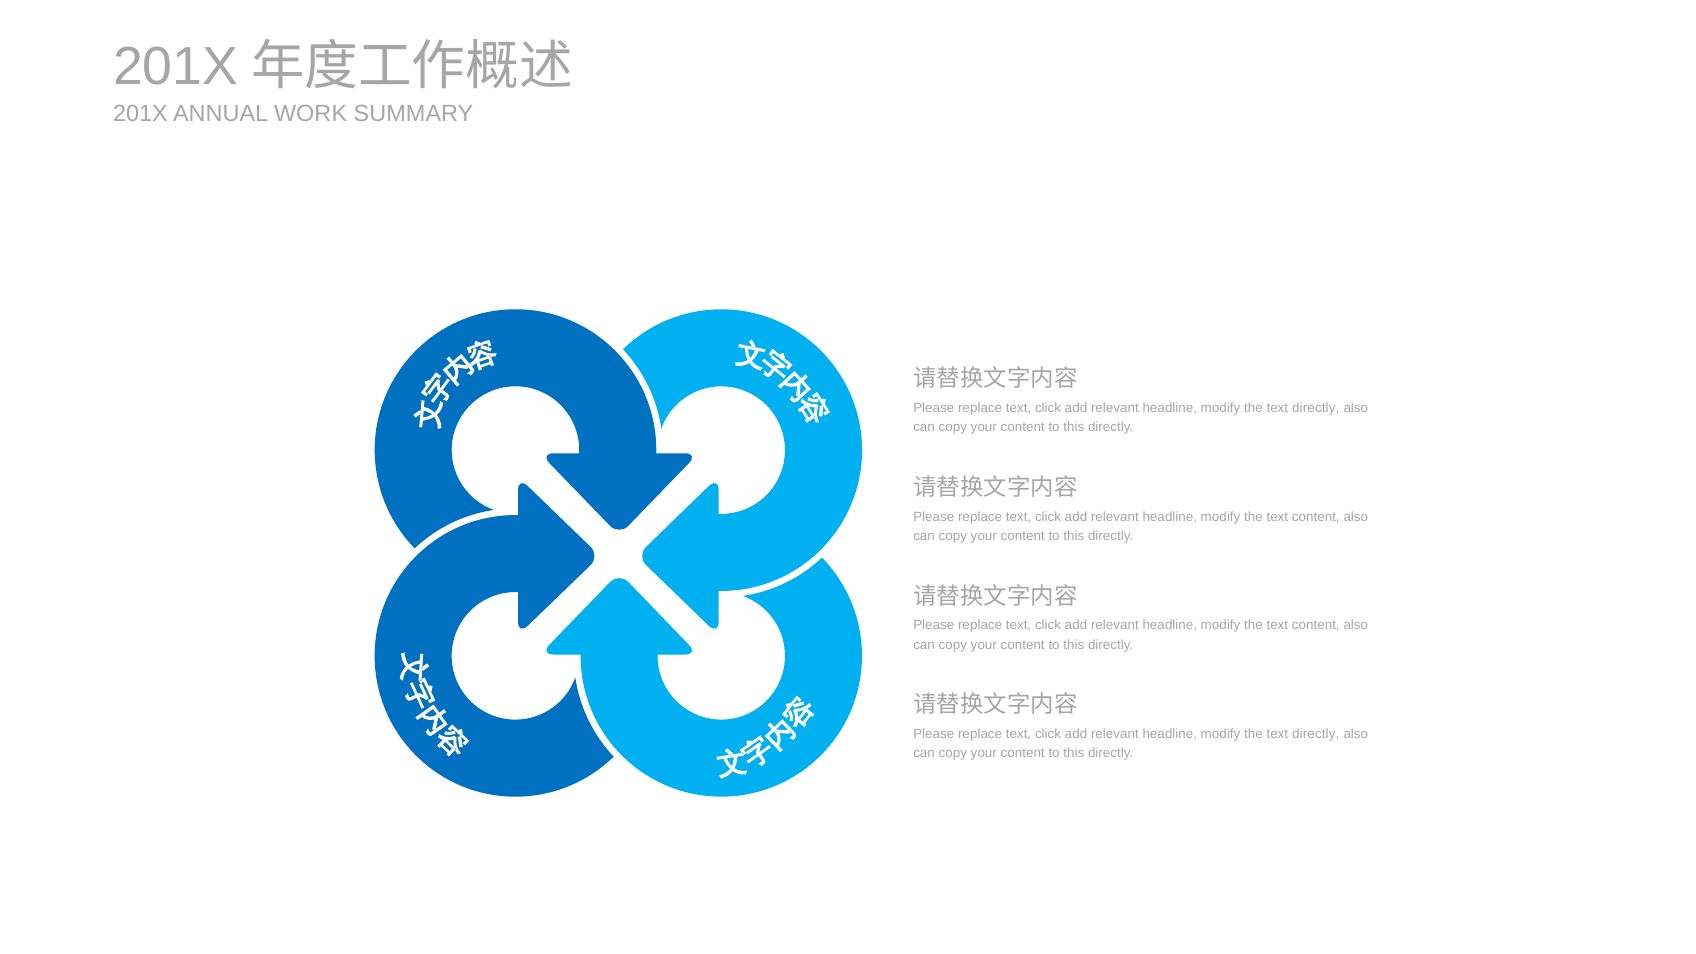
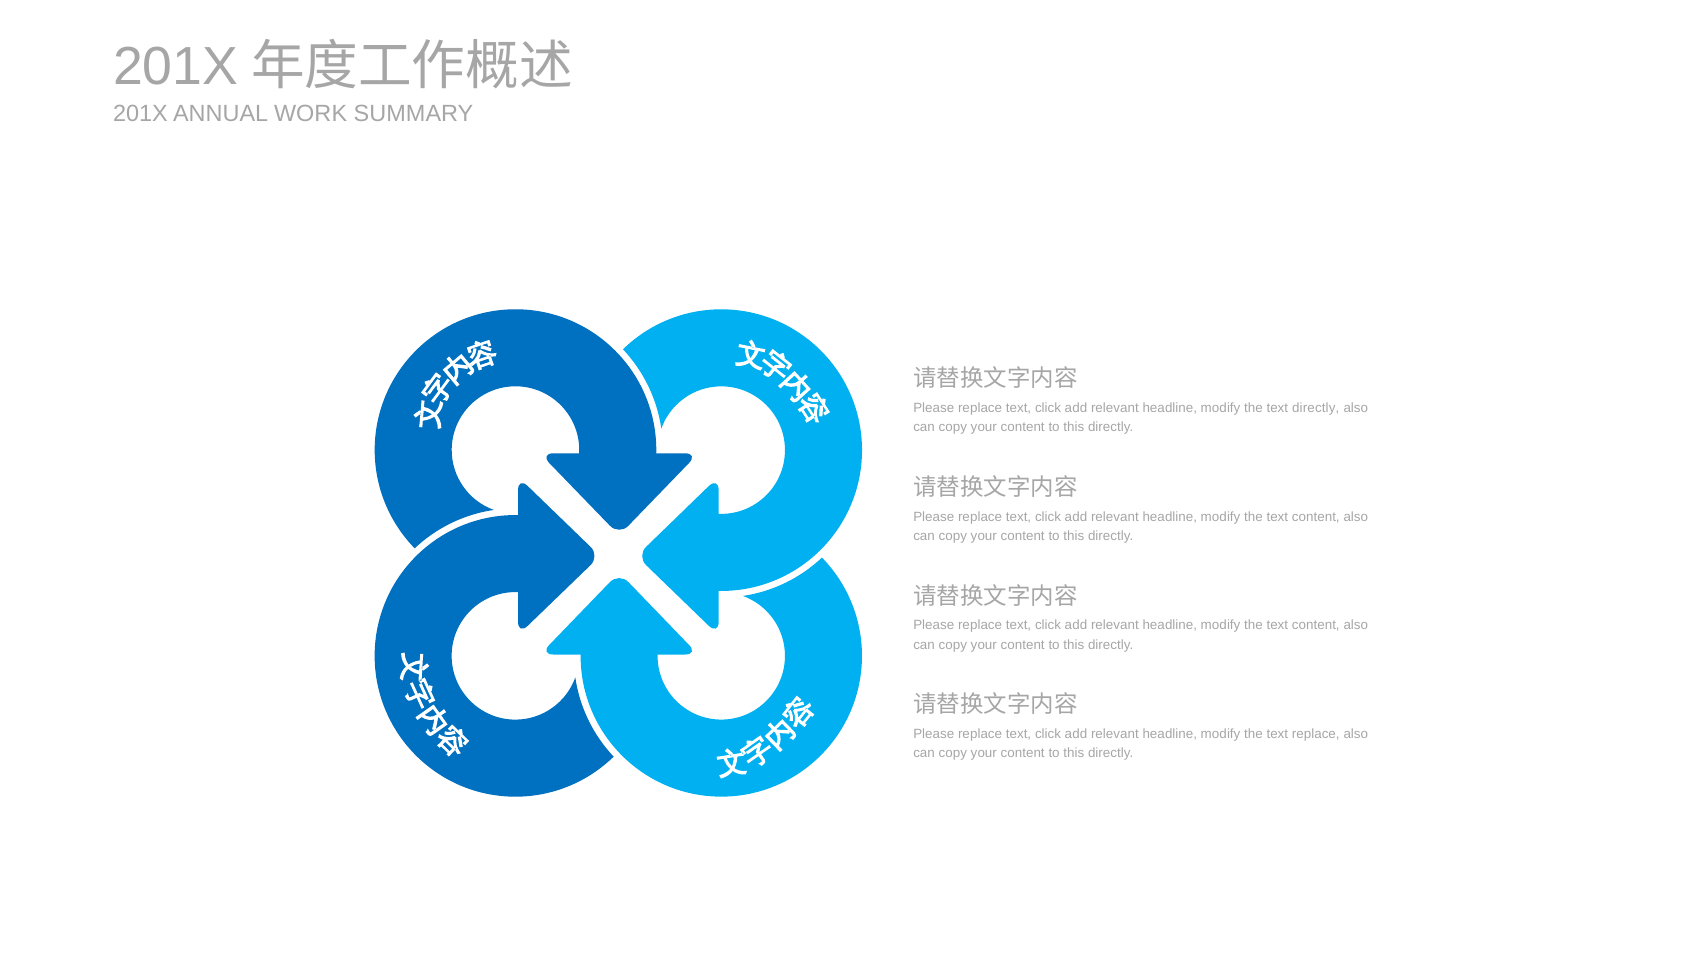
directly at (1316, 734): directly -> replace
